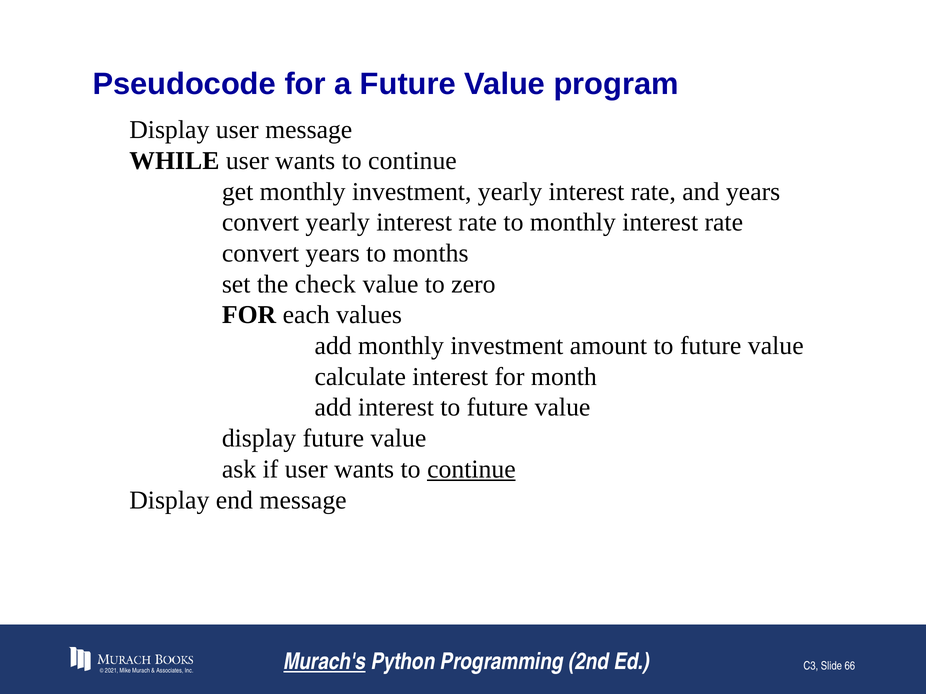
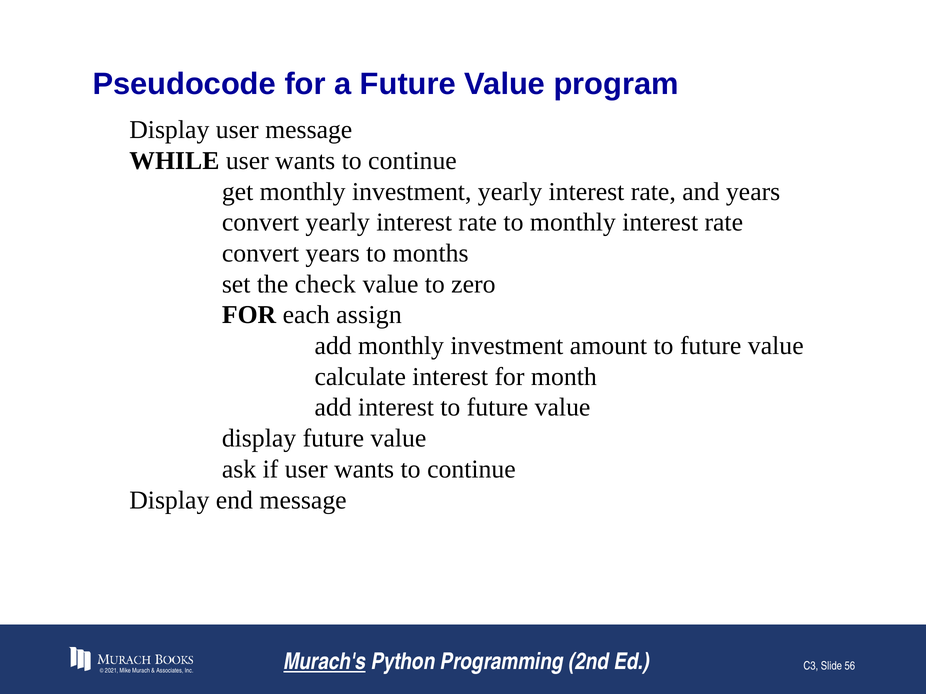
values: values -> assign
continue at (471, 470) underline: present -> none
66: 66 -> 56
